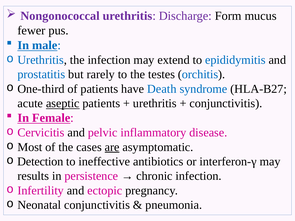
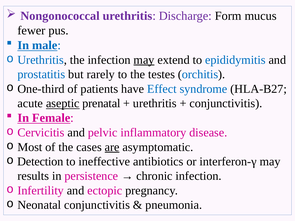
may at (144, 60) underline: none -> present
Death: Death -> Effect
aseptic patients: patients -> prenatal
